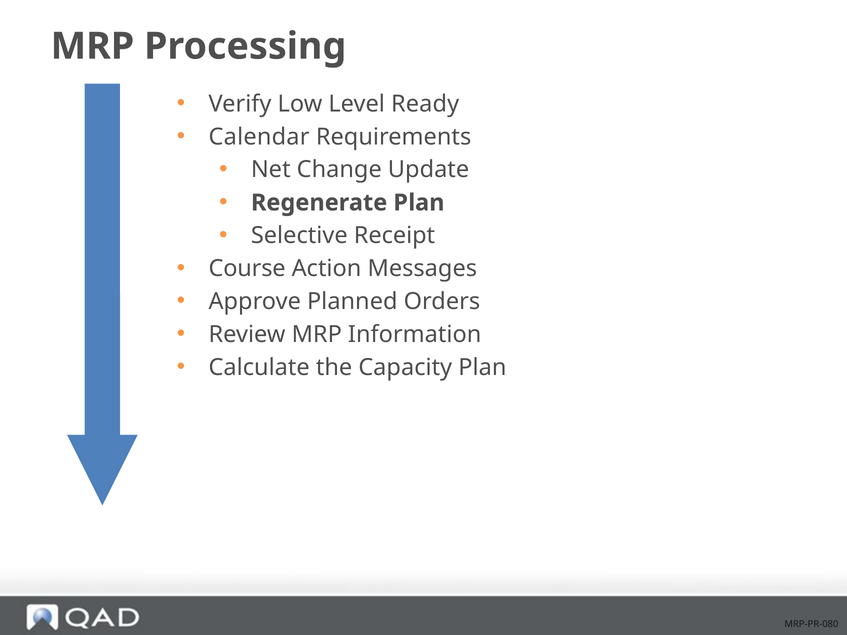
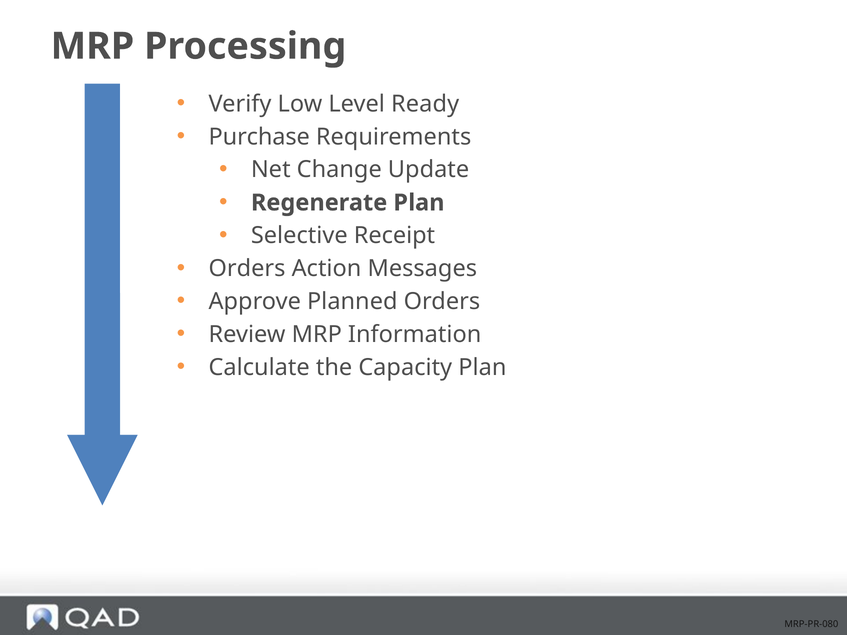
Calendar: Calendar -> Purchase
Course at (247, 269): Course -> Orders
